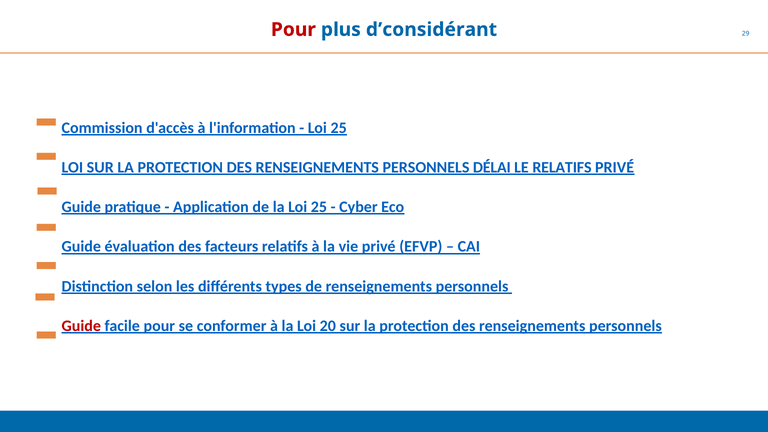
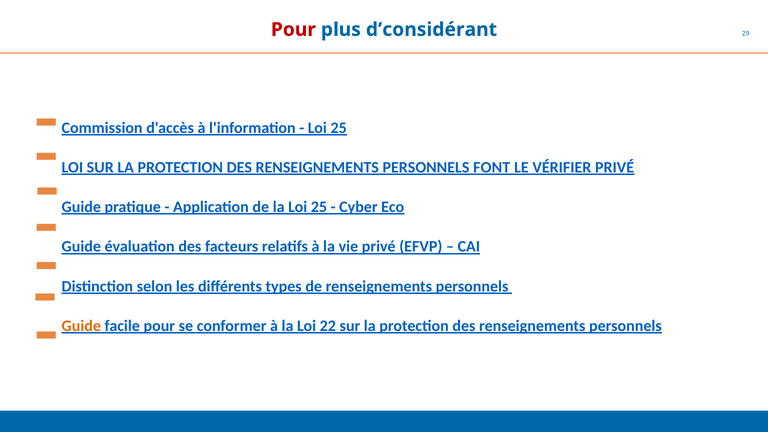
DÉLAI: DÉLAI -> FONT
LE RELATIFS: RELATIFS -> VÉRIFIER
Guide at (81, 326) colour: red -> orange
20: 20 -> 22
